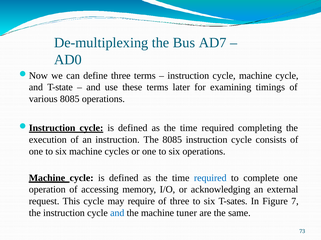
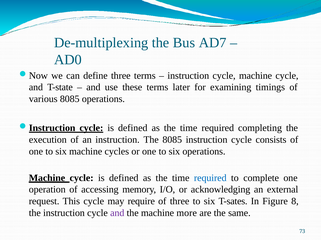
7: 7 -> 8
and at (117, 214) colour: blue -> purple
tuner: tuner -> more
